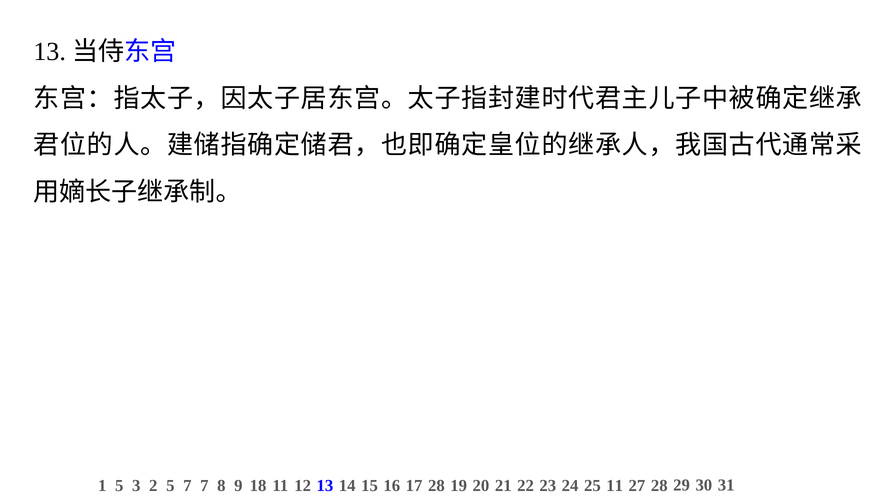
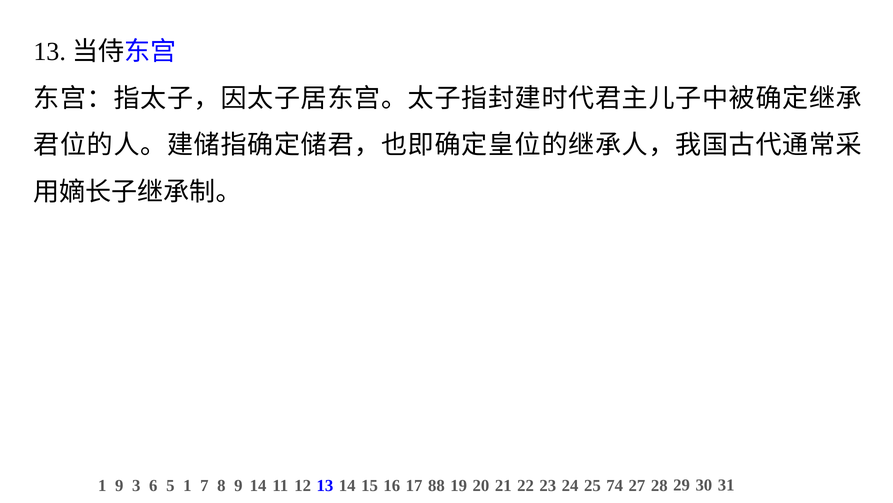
1 5: 5 -> 9
2: 2 -> 6
5 7: 7 -> 1
9 18: 18 -> 14
17 28: 28 -> 88
25 11: 11 -> 74
